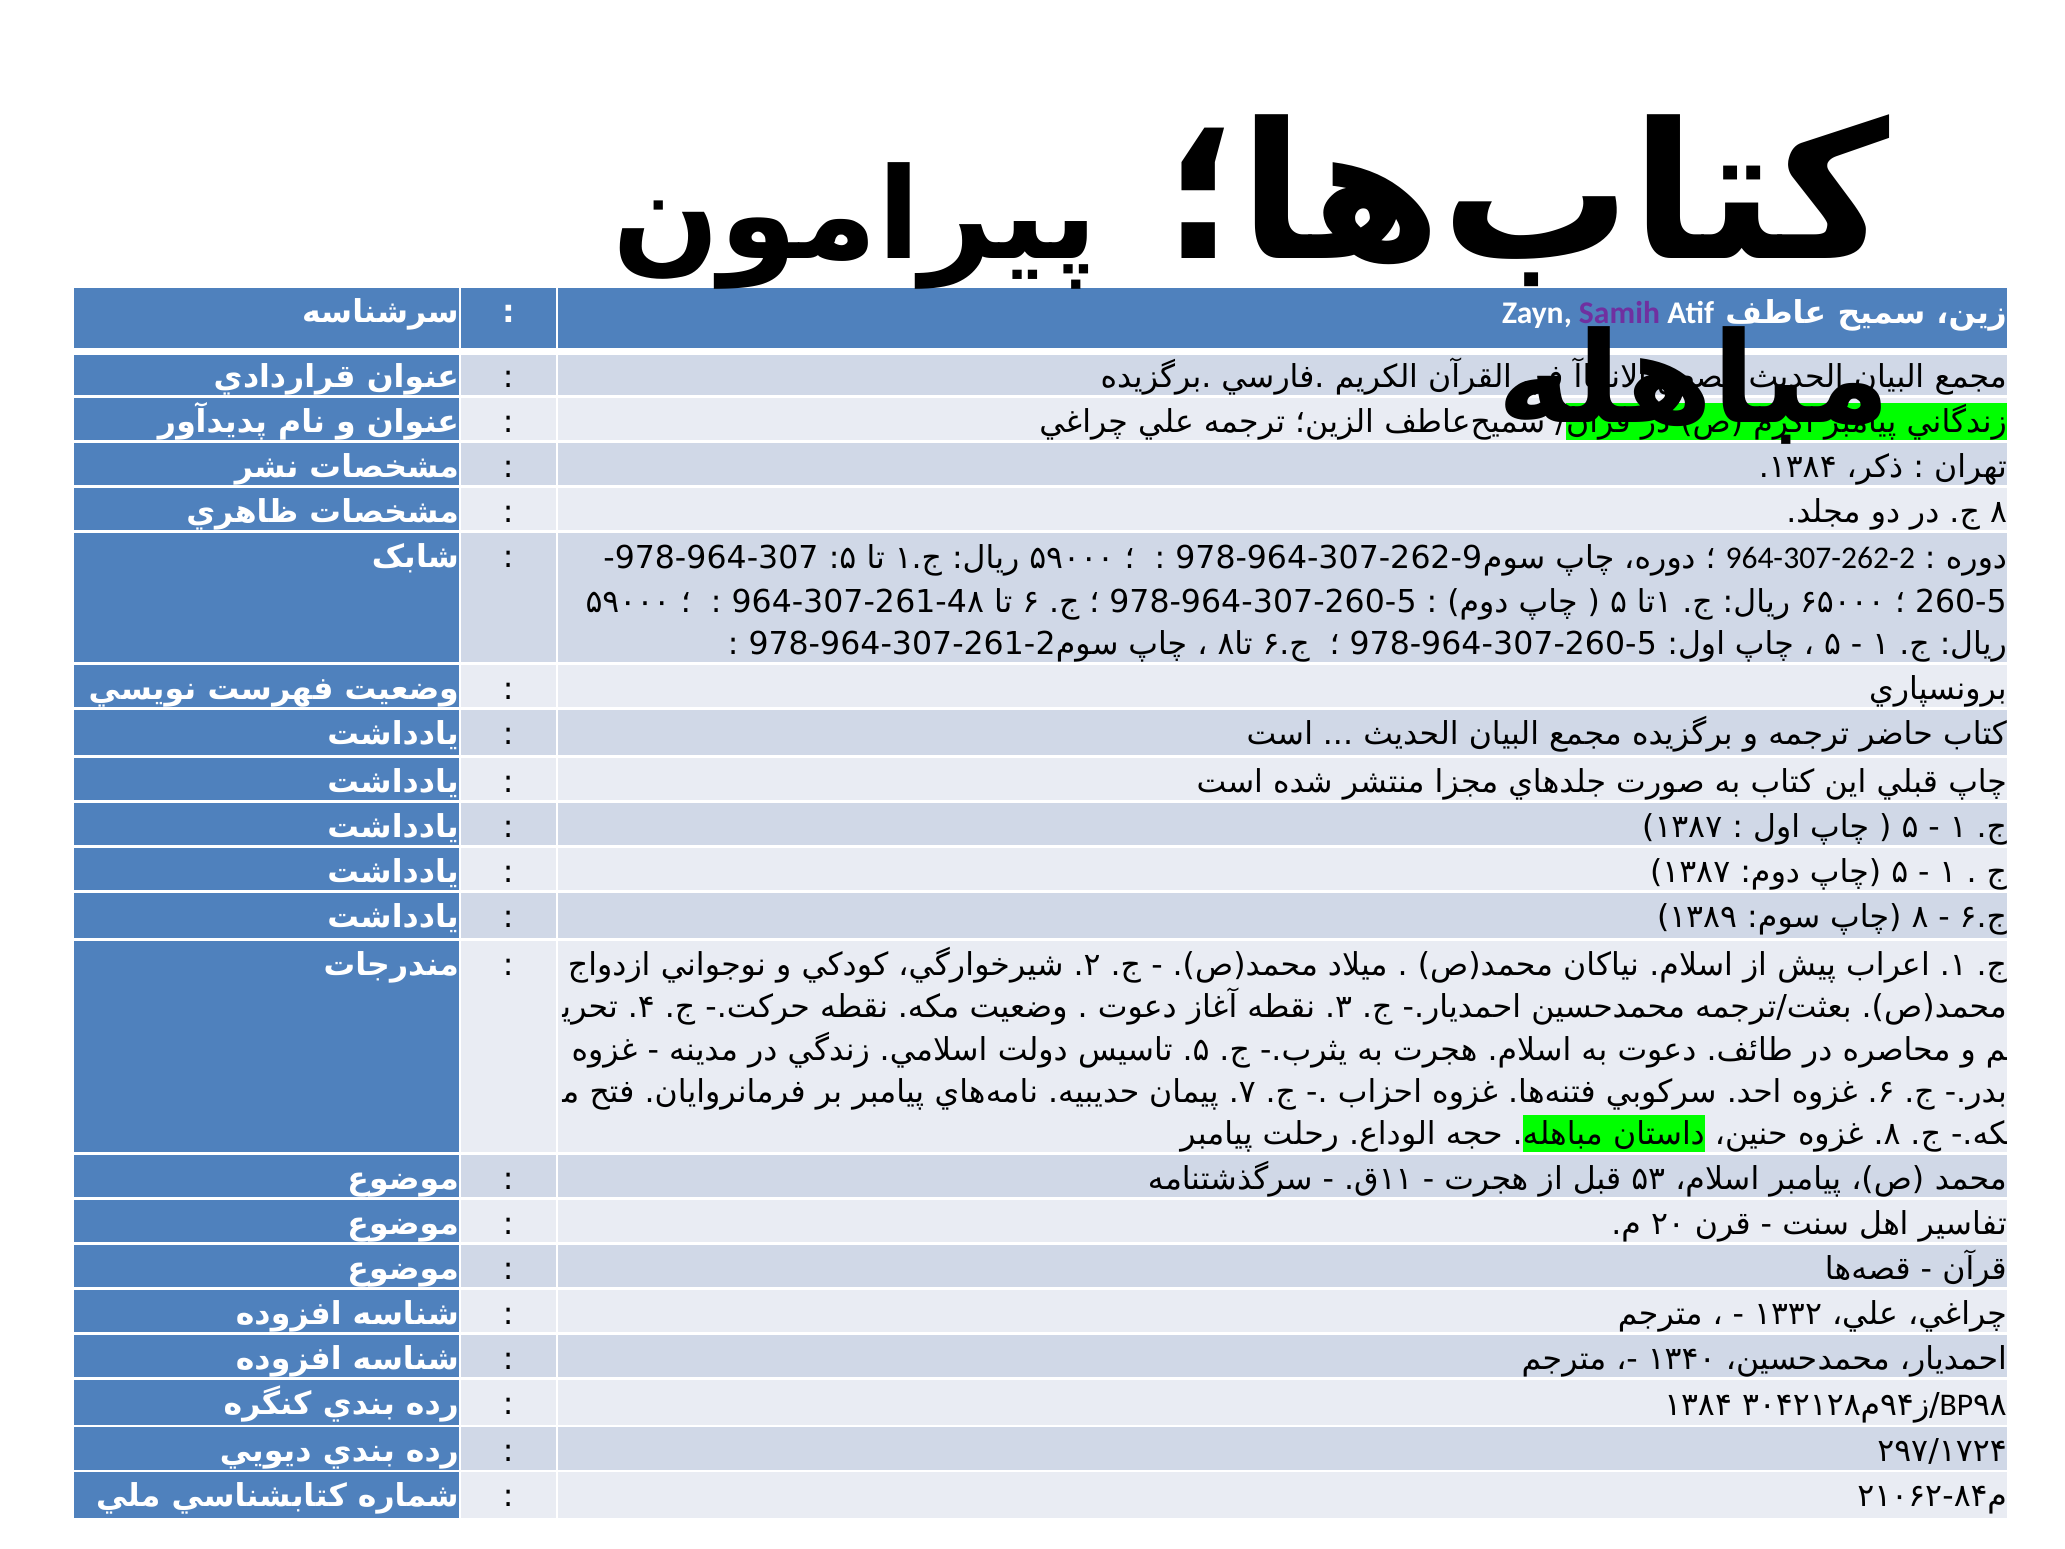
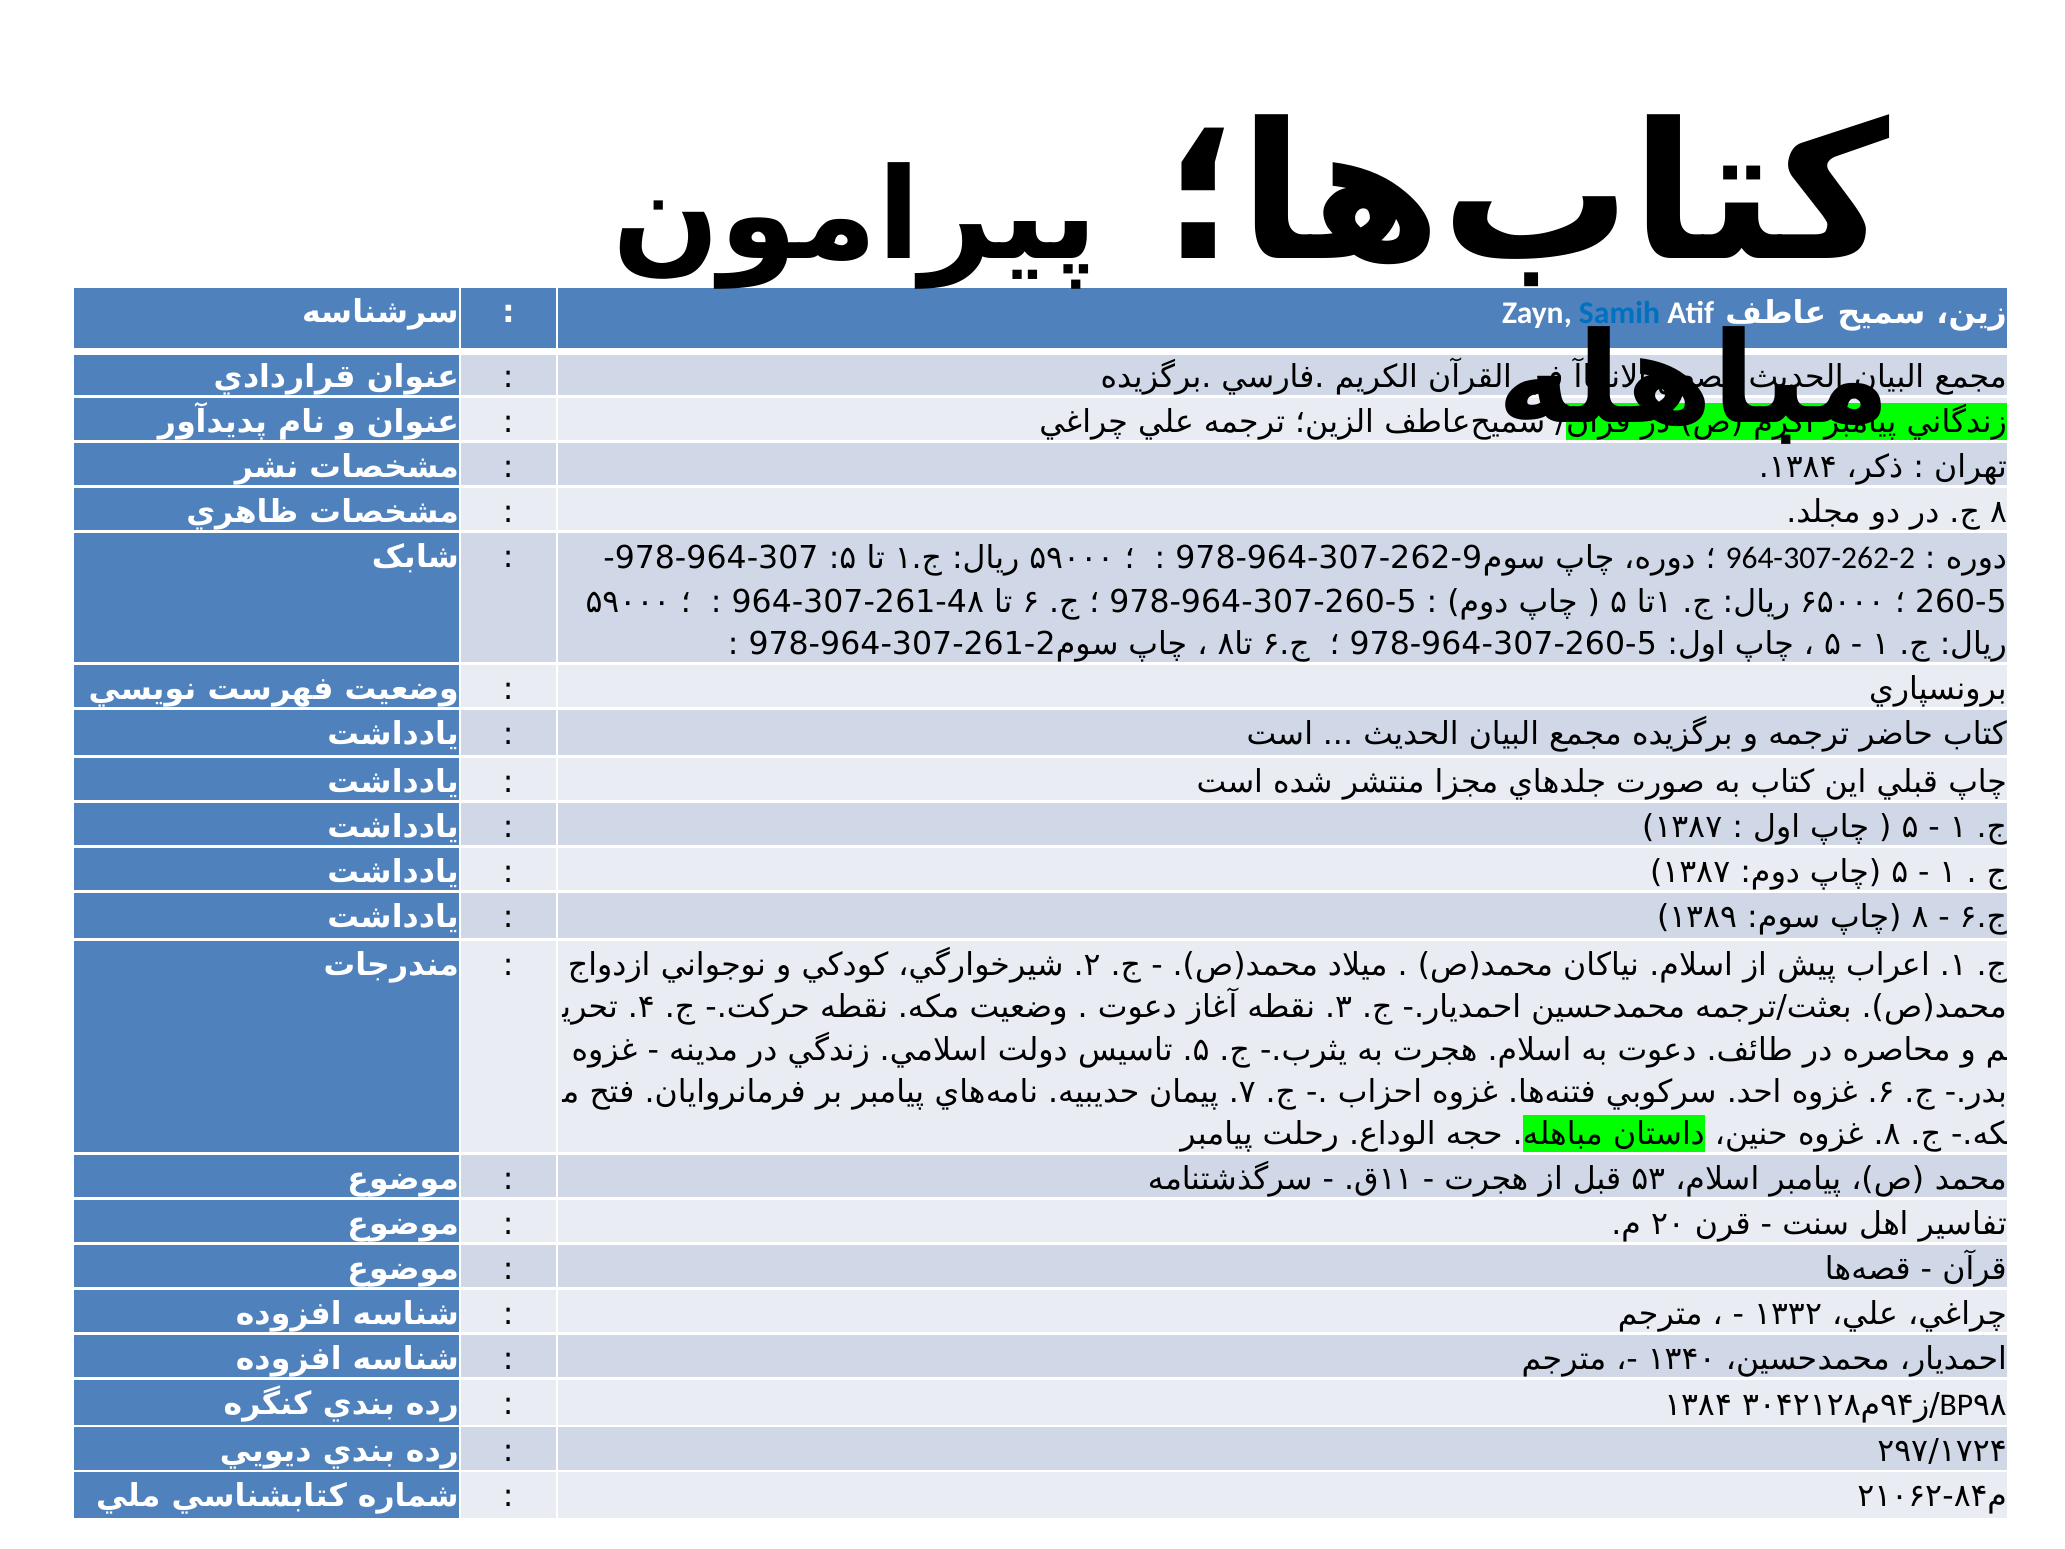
Samih colour: purple -> blue
